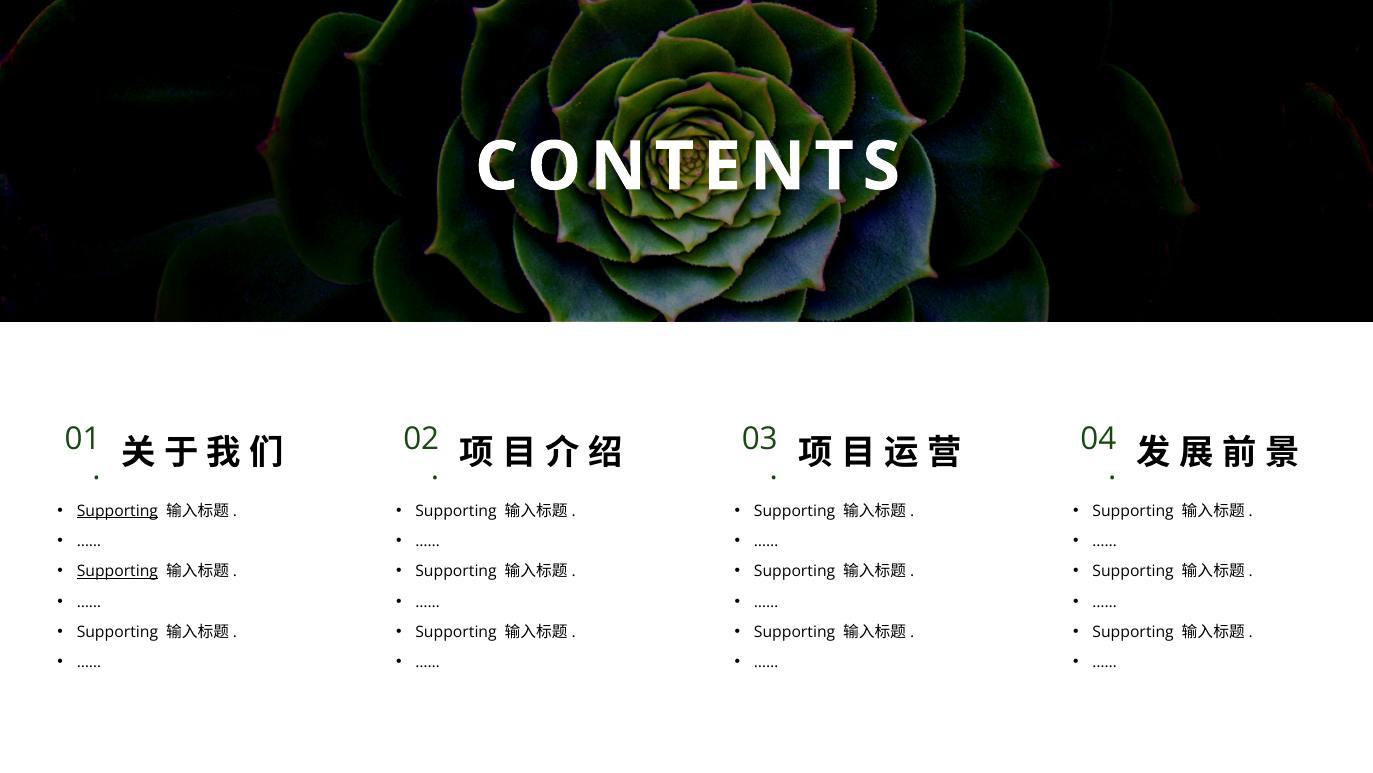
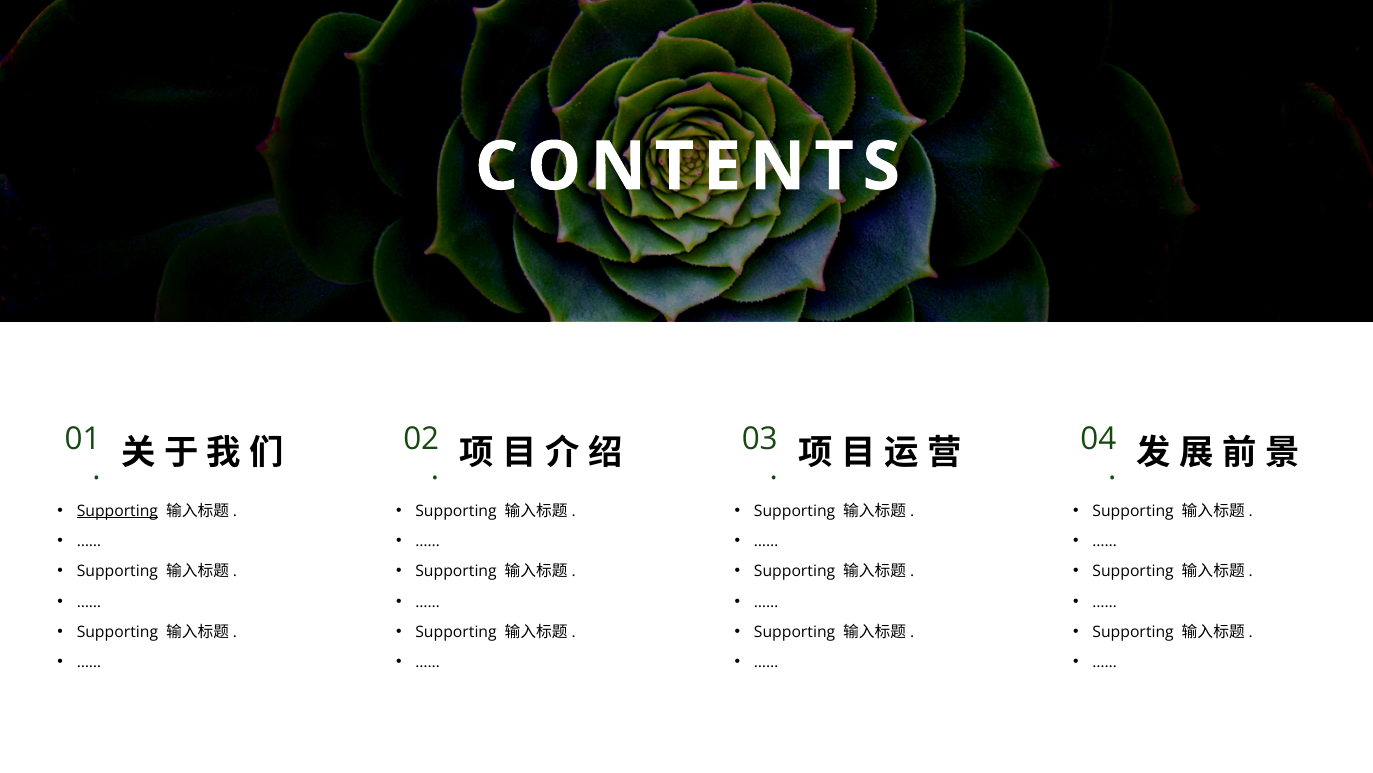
Supporting at (117, 571) underline: present -> none
